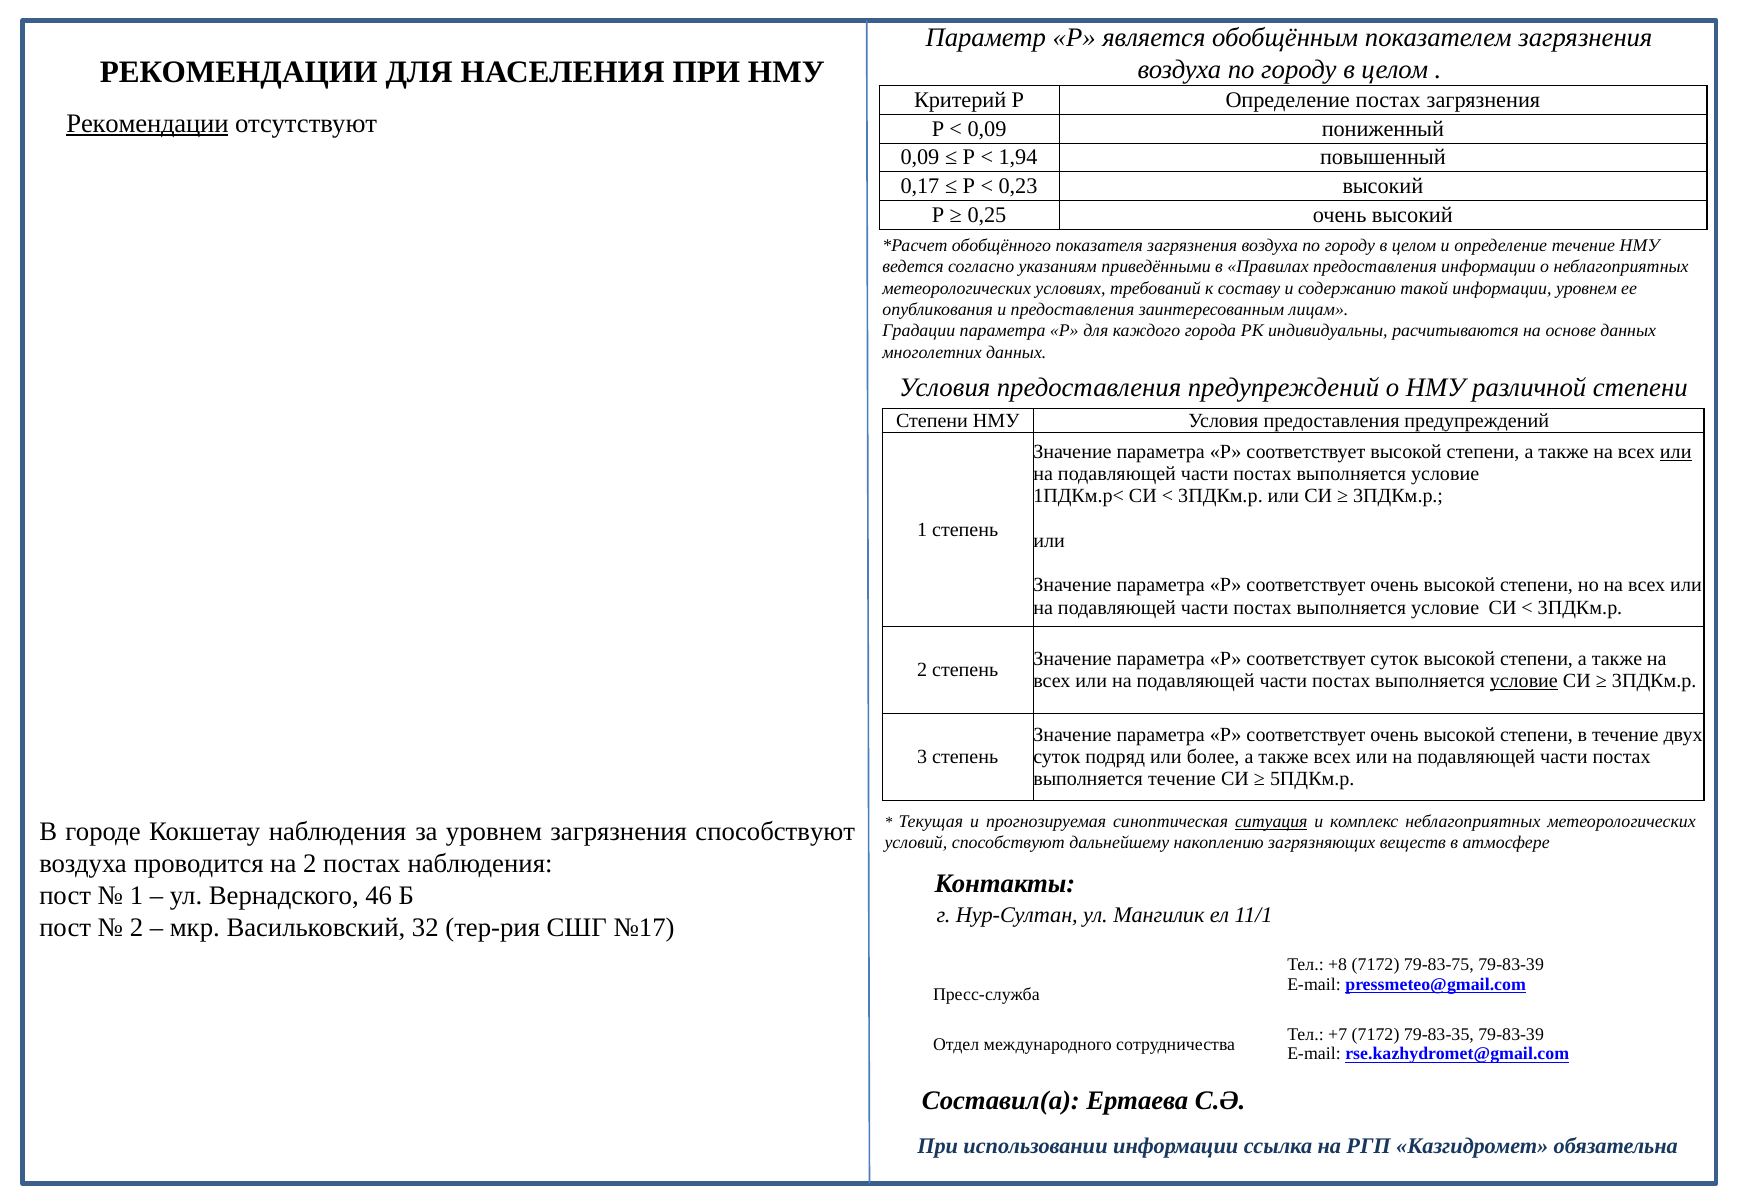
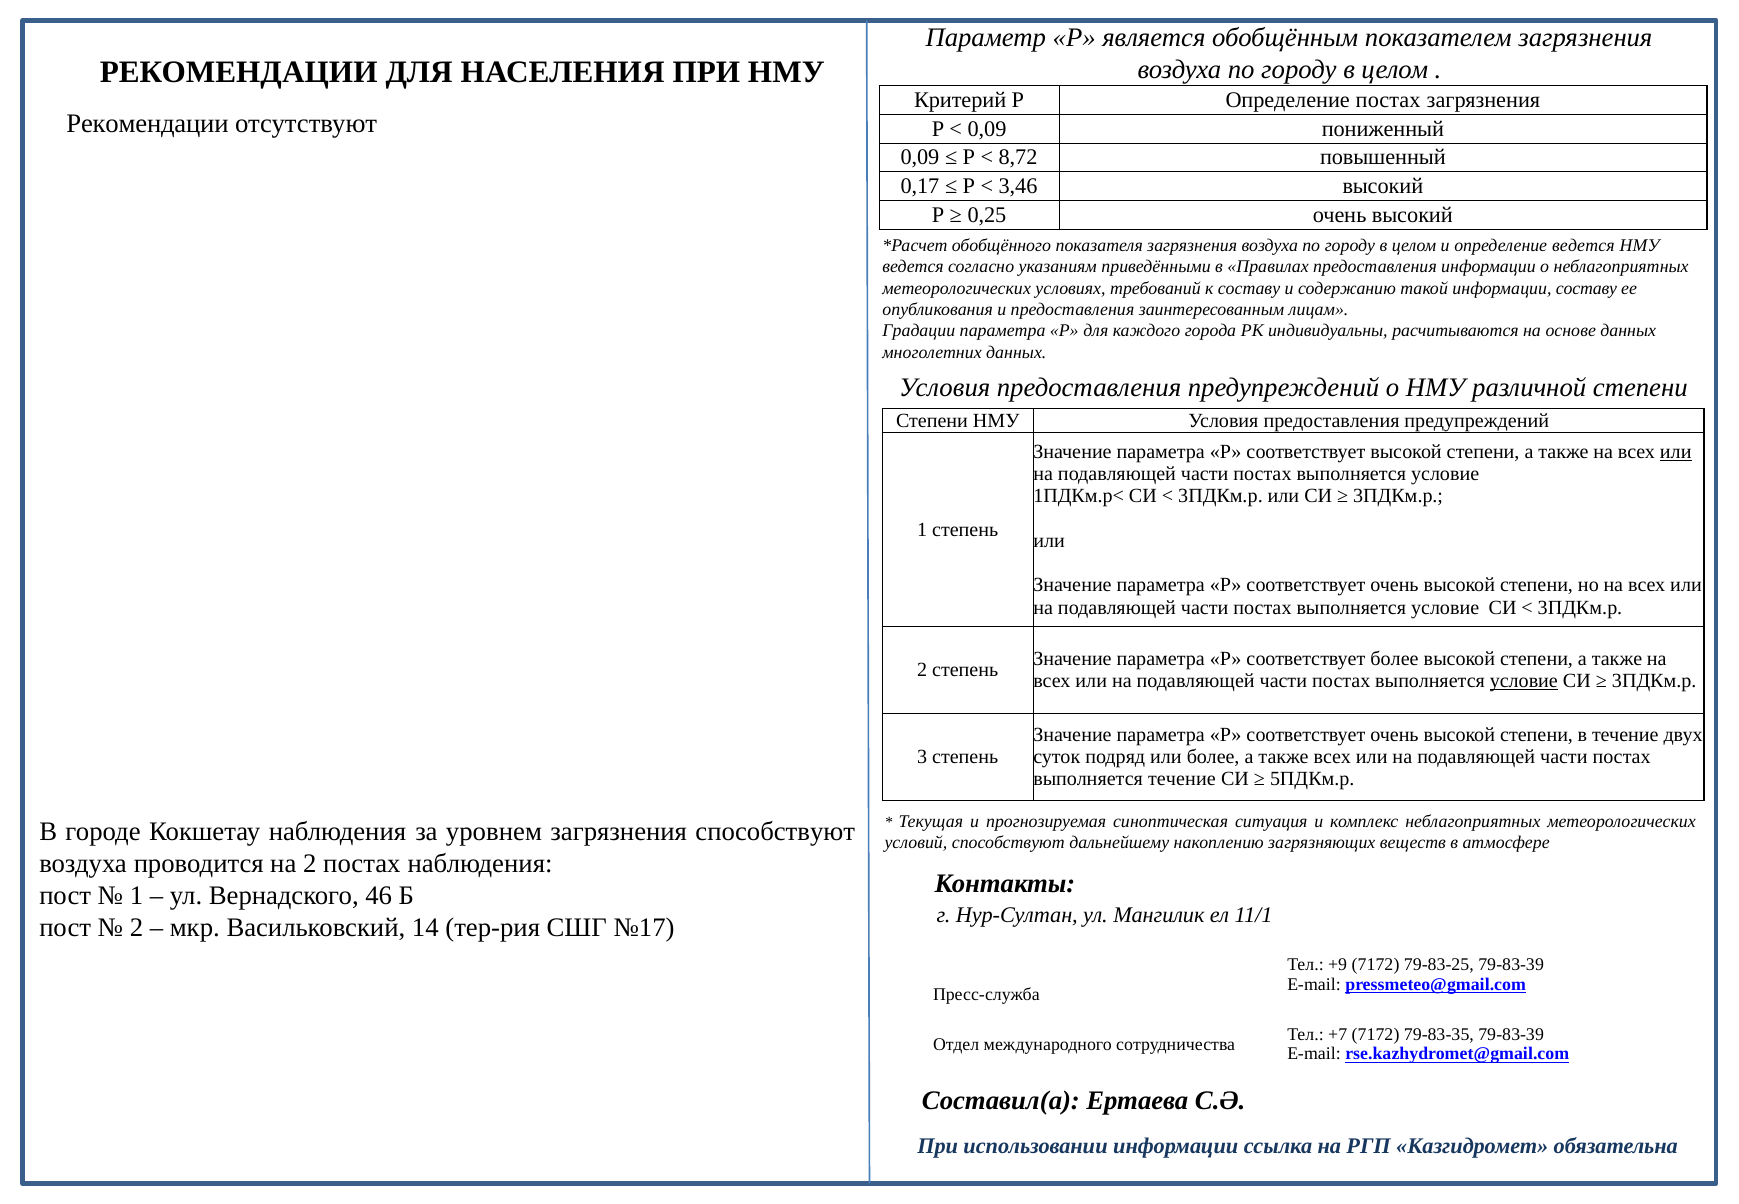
Рекомендации at (148, 123) underline: present -> none
1,94: 1,94 -> 8,72
0,23: 0,23 -> 3,46
определение течение: течение -> ведется
информации уровнем: уровнем -> составу
соответствует суток: суток -> более
ситуация underline: present -> none
32: 32 -> 14
+8: +8 -> +9
79-83-75: 79-83-75 -> 79-83-25
